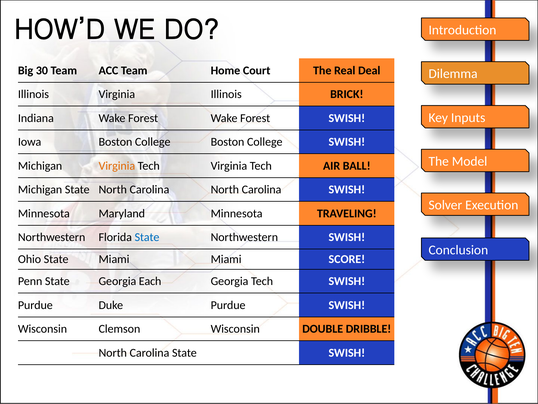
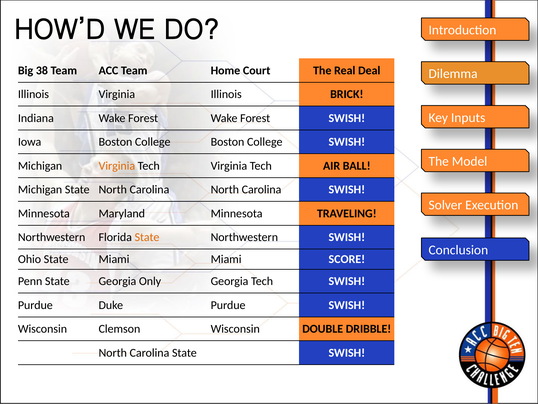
30: 30 -> 38
State at (147, 237) colour: blue -> orange
Each: Each -> Only
